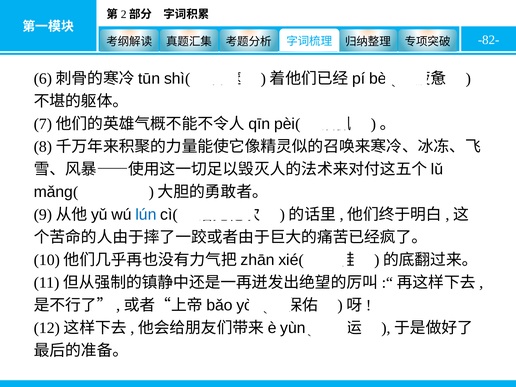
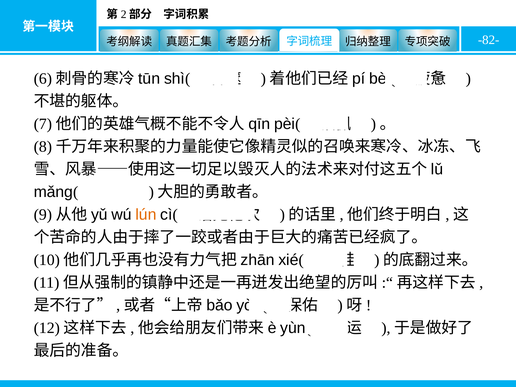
lún colour: blue -> orange
